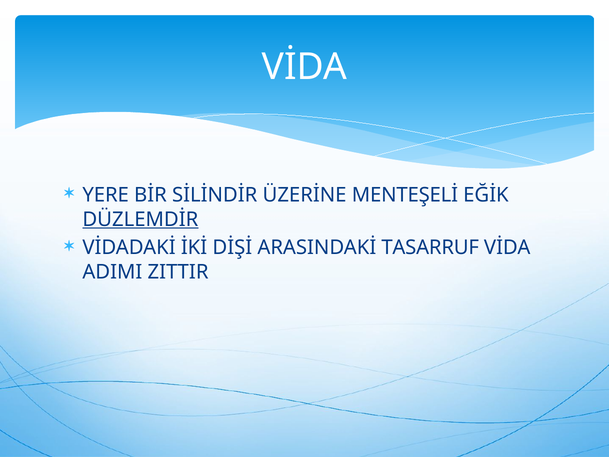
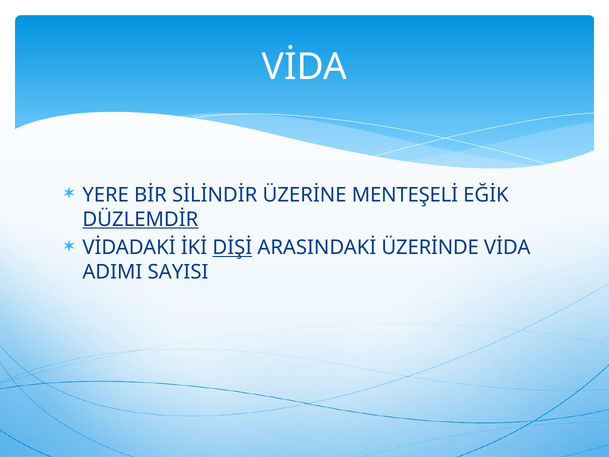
DİŞİ underline: none -> present
TASARRUF: TASARRUF -> ÜZERİNDE
ZITTIR: ZITTIR -> SAYISI
